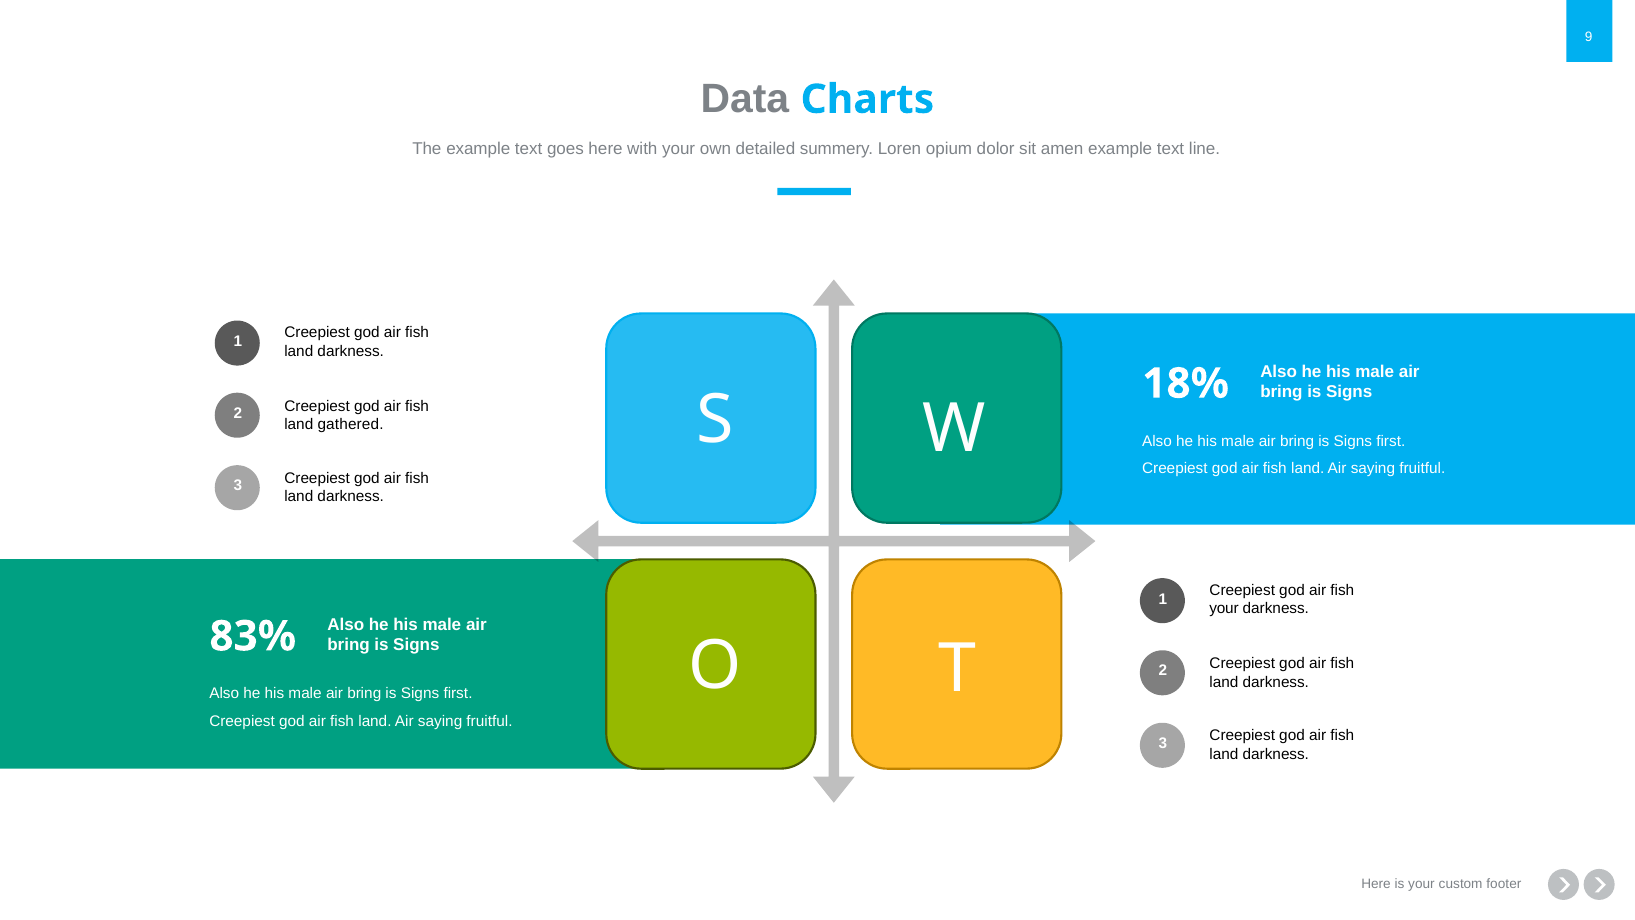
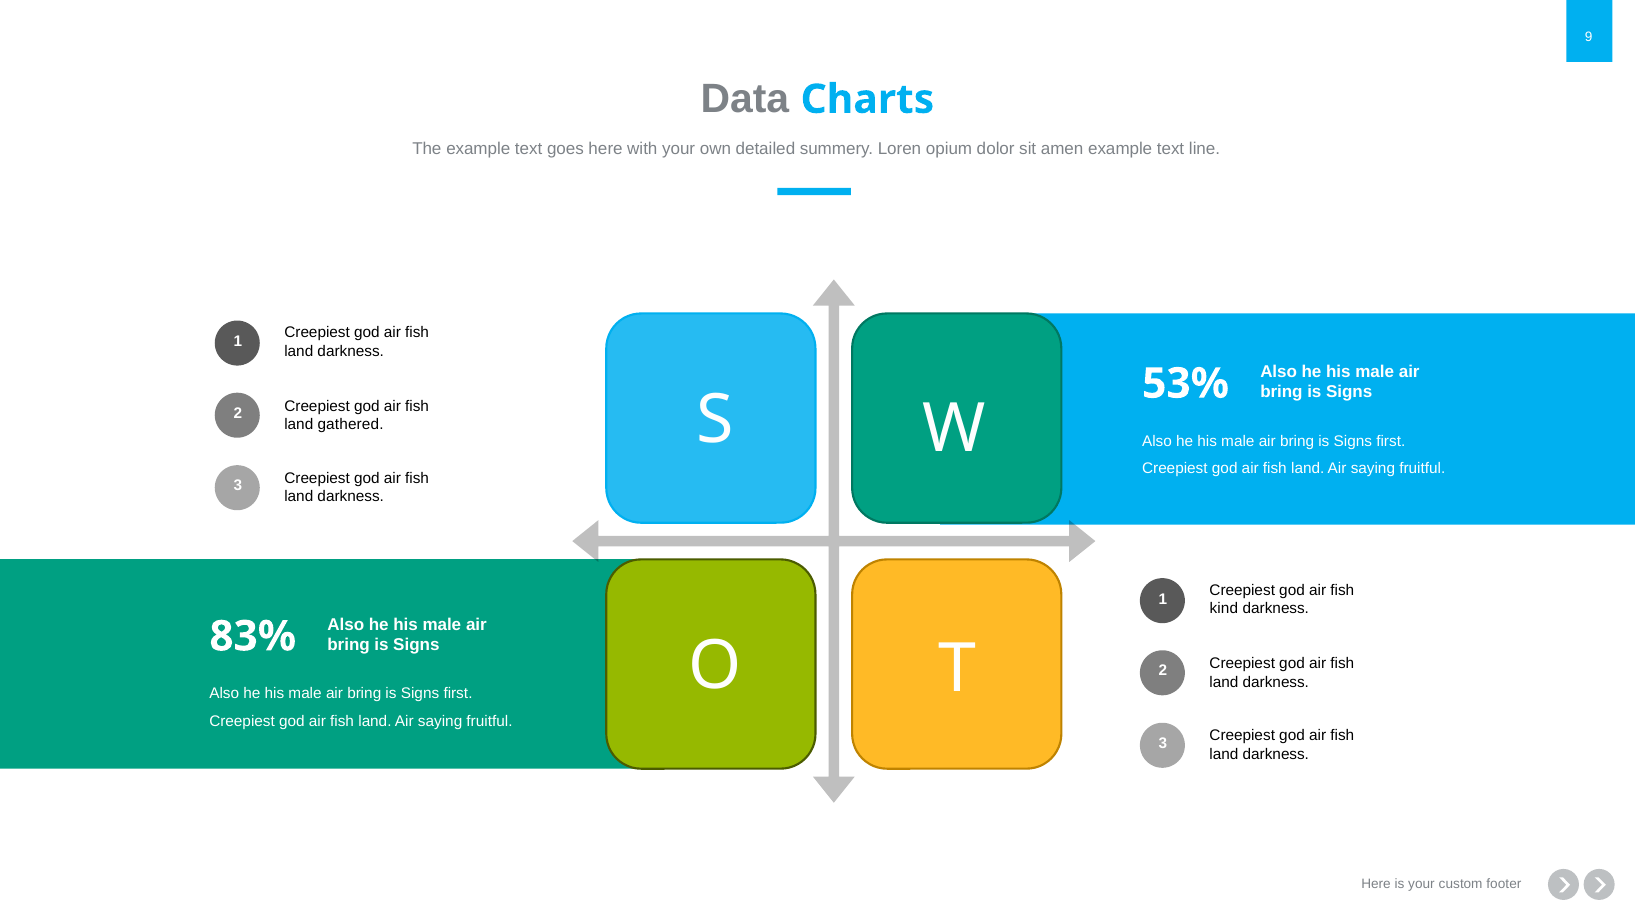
18%: 18% -> 53%
your at (1224, 609): your -> kind
